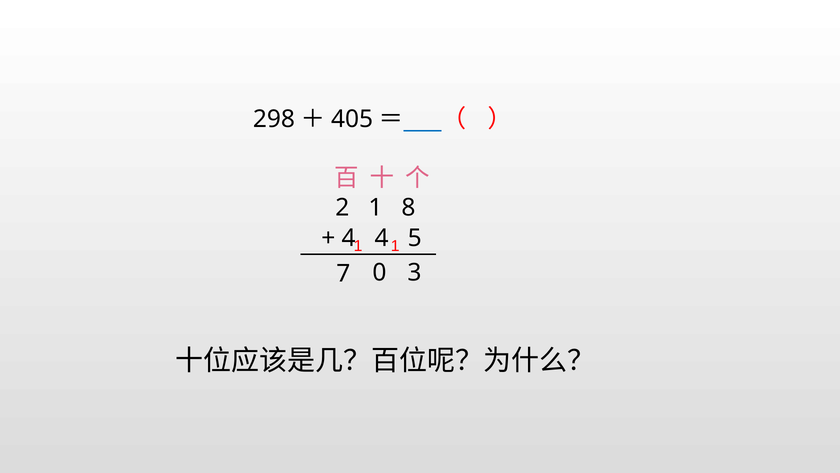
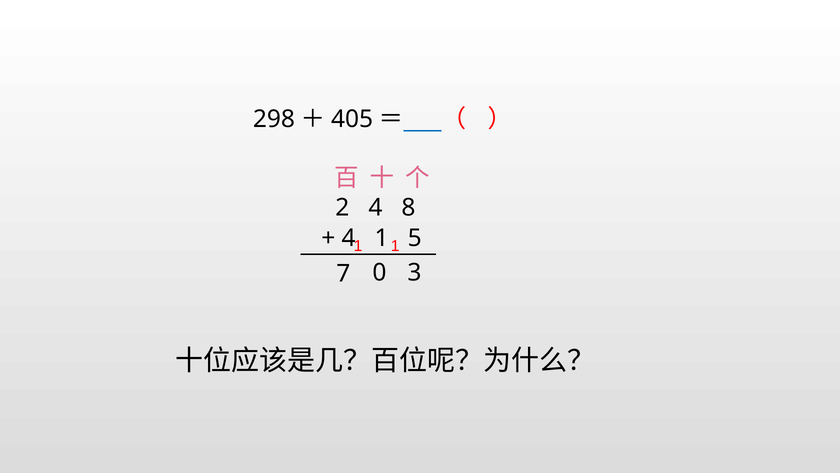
2 1: 1 -> 4
4 4: 4 -> 1
